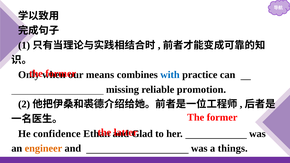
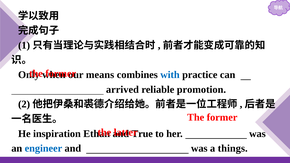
missing: missing -> arrived
confidence: confidence -> inspiration
Glad: Glad -> True
engineer colour: orange -> blue
